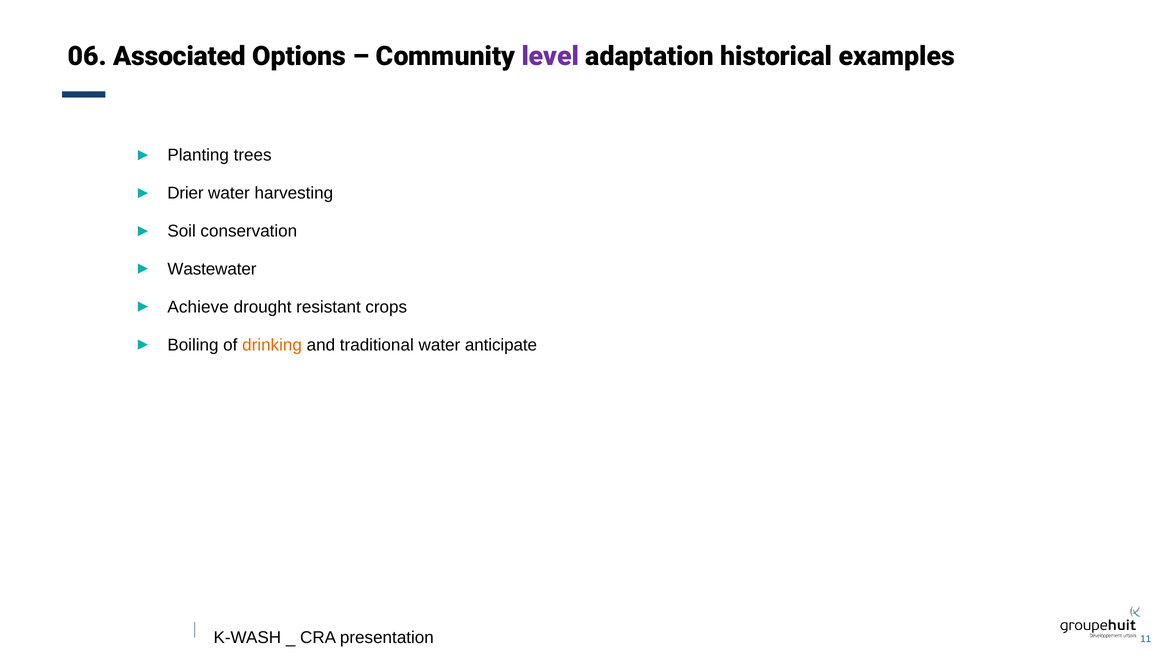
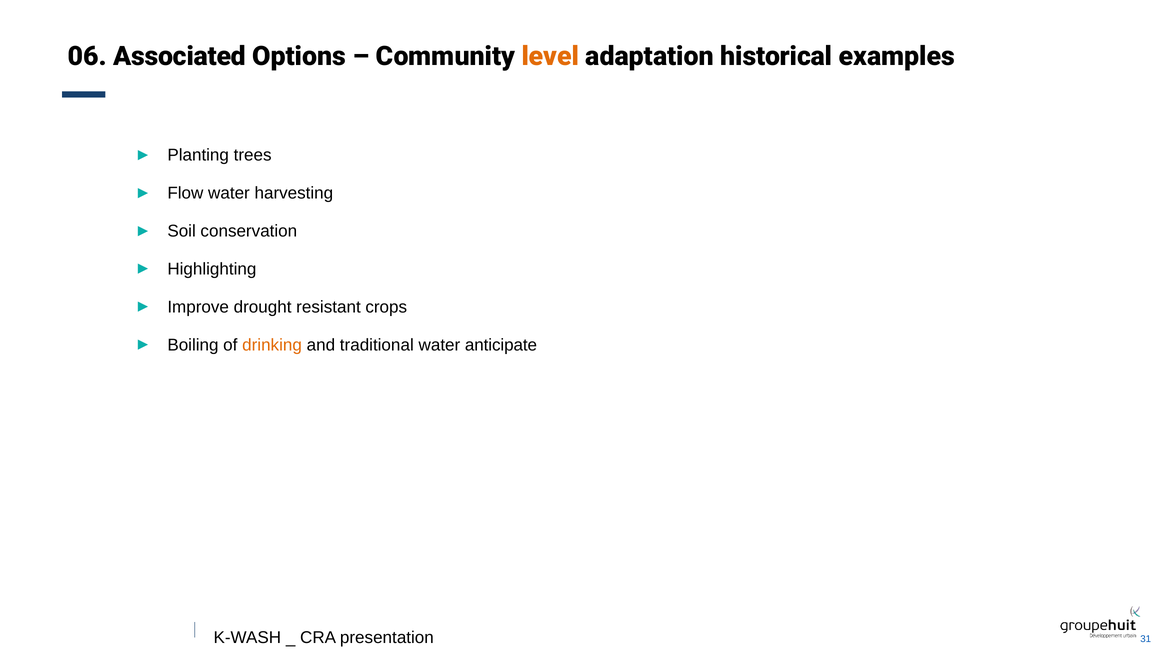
level colour: purple -> orange
Drier: Drier -> Flow
Wastewater: Wastewater -> Highlighting
Achieve: Achieve -> Improve
11: 11 -> 31
